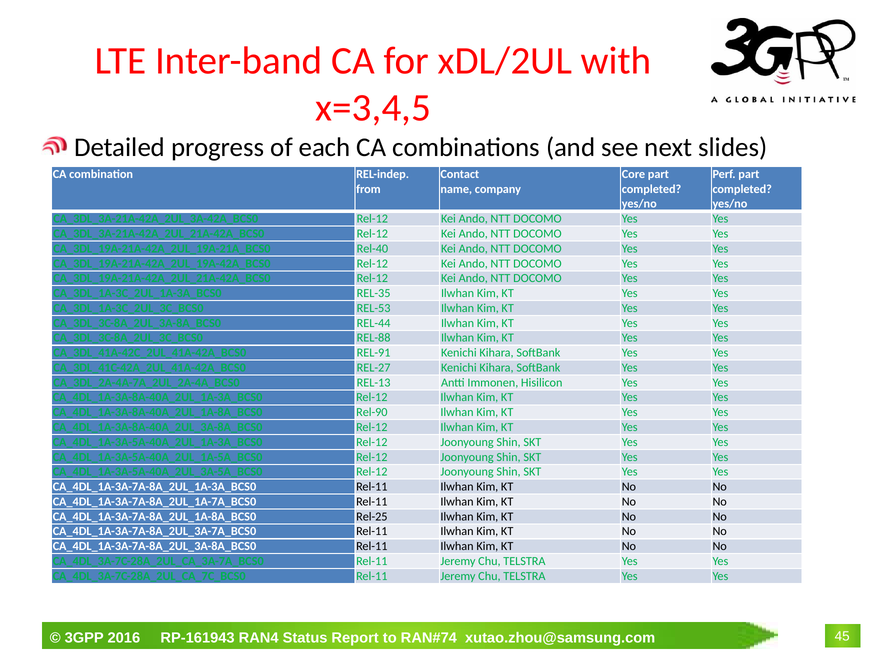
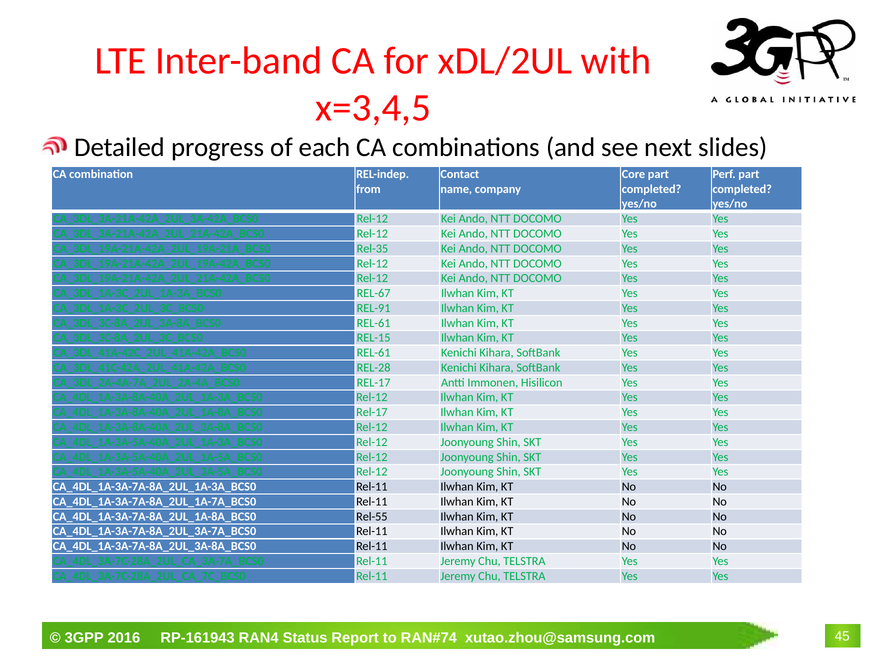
Rel-40: Rel-40 -> Rel-35
REL-35: REL-35 -> REL-67
REL-53: REL-53 -> REL-91
REL-44 at (374, 323): REL-44 -> REL-61
REL-88: REL-88 -> REL-15
REL-91 at (374, 353): REL-91 -> REL-61
REL-27: REL-27 -> REL-28
REL-13 at (374, 382): REL-13 -> REL-17
Rel-90 at (372, 412): Rel-90 -> Rel-17
Rel-25: Rel-25 -> Rel-55
